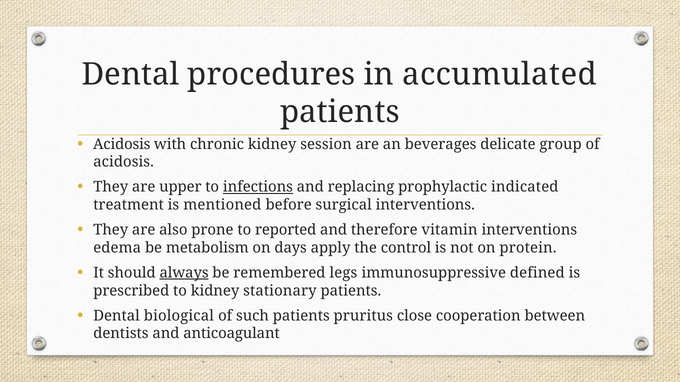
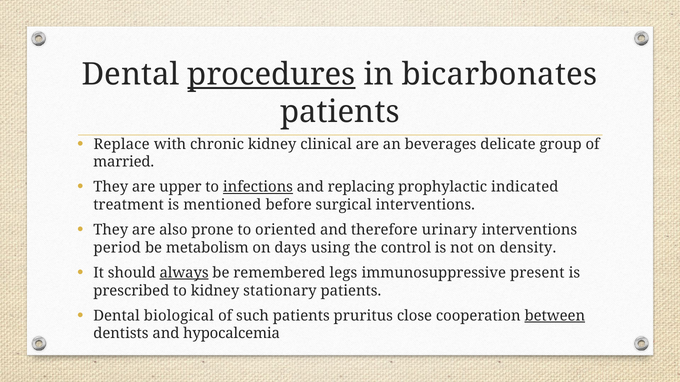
procedures underline: none -> present
accumulated: accumulated -> bicarbonates
Acidosis at (122, 144): Acidosis -> Replace
session: session -> clinical
acidosis at (124, 162): acidosis -> married
reported: reported -> oriented
vitamin: vitamin -> urinary
edema: edema -> period
apply: apply -> using
protein: protein -> density
defined: defined -> present
between underline: none -> present
anticoagulant: anticoagulant -> hypocalcemia
